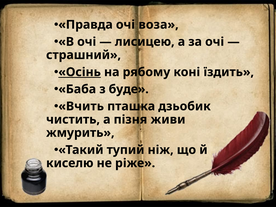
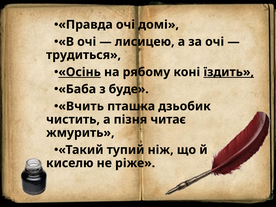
воза: воза -> домі
страшний: страшний -> трудиться
їздить underline: none -> present
живи: живи -> читає
